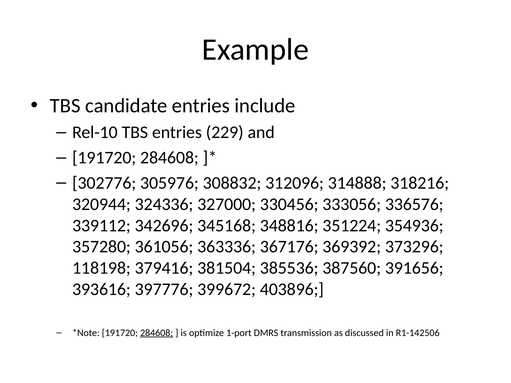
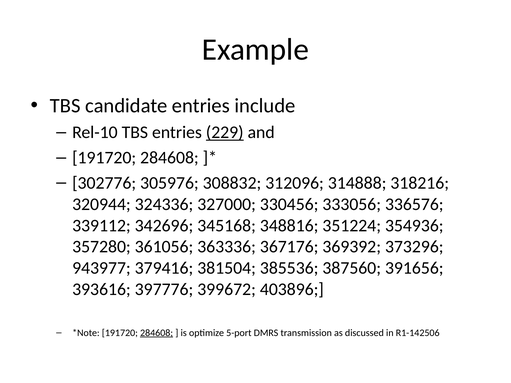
229 underline: none -> present
118198: 118198 -> 943977
1-port: 1-port -> 5-port
